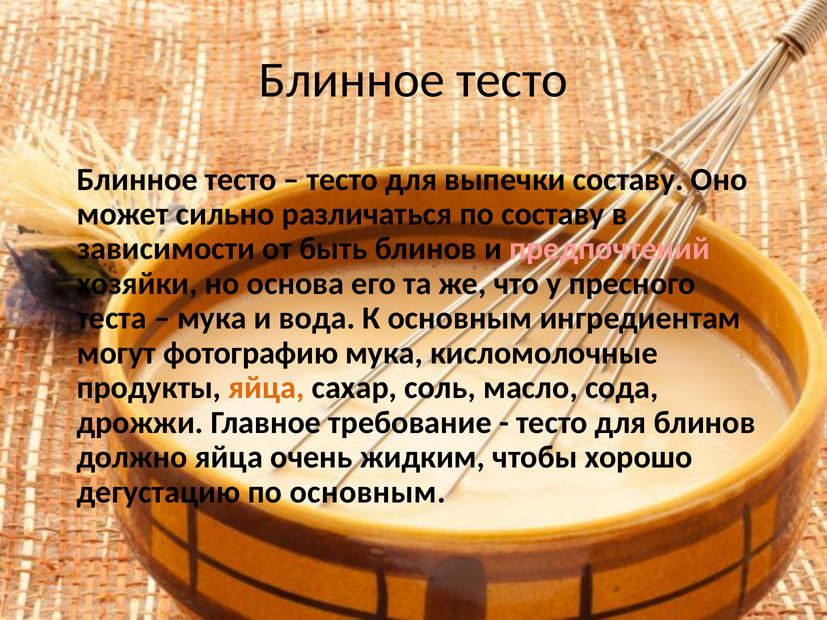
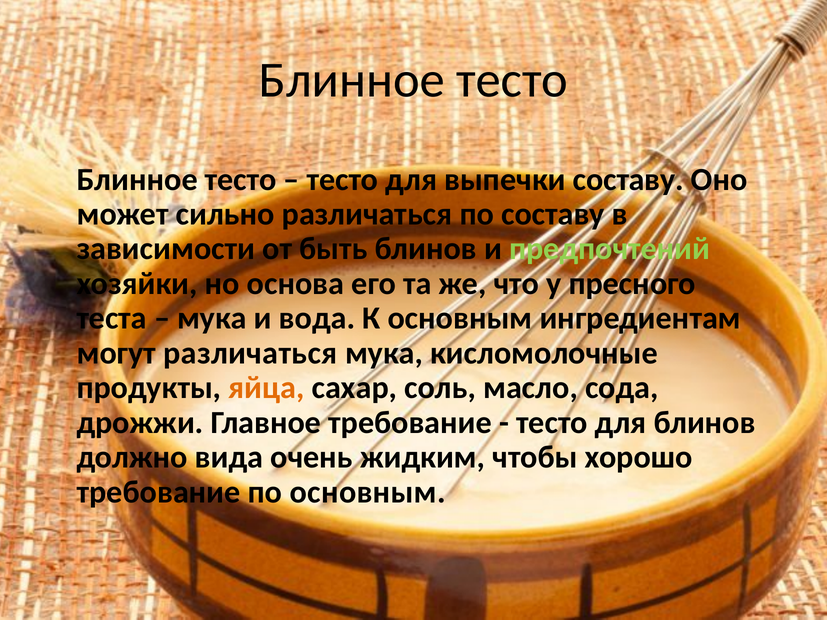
предпочтений colour: pink -> light green
могут фотографию: фотографию -> различаться
должно яйца: яйца -> вида
дегустацию at (159, 492): дегустацию -> требование
